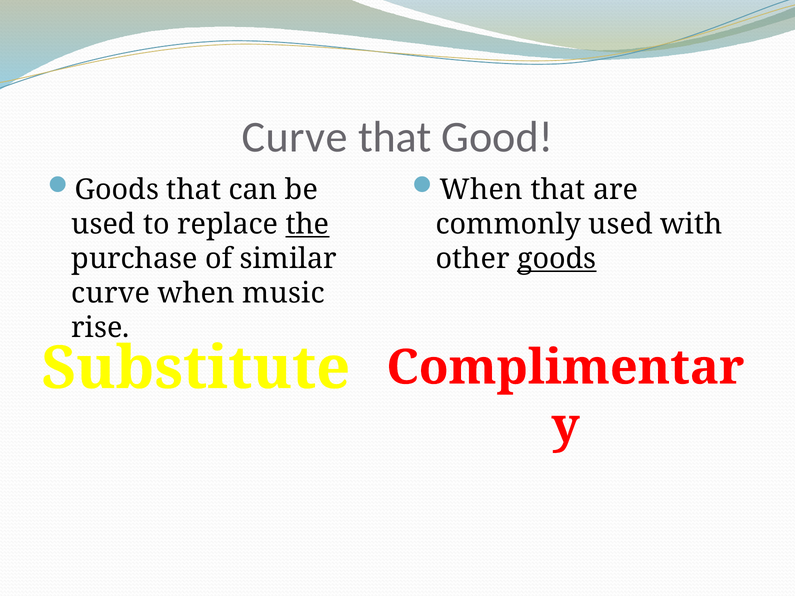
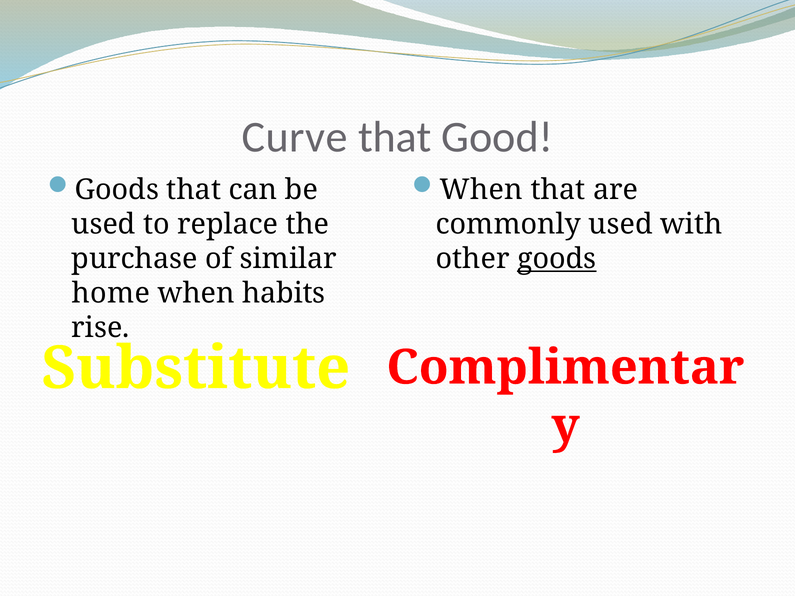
the underline: present -> none
curve at (111, 293): curve -> home
music: music -> habits
